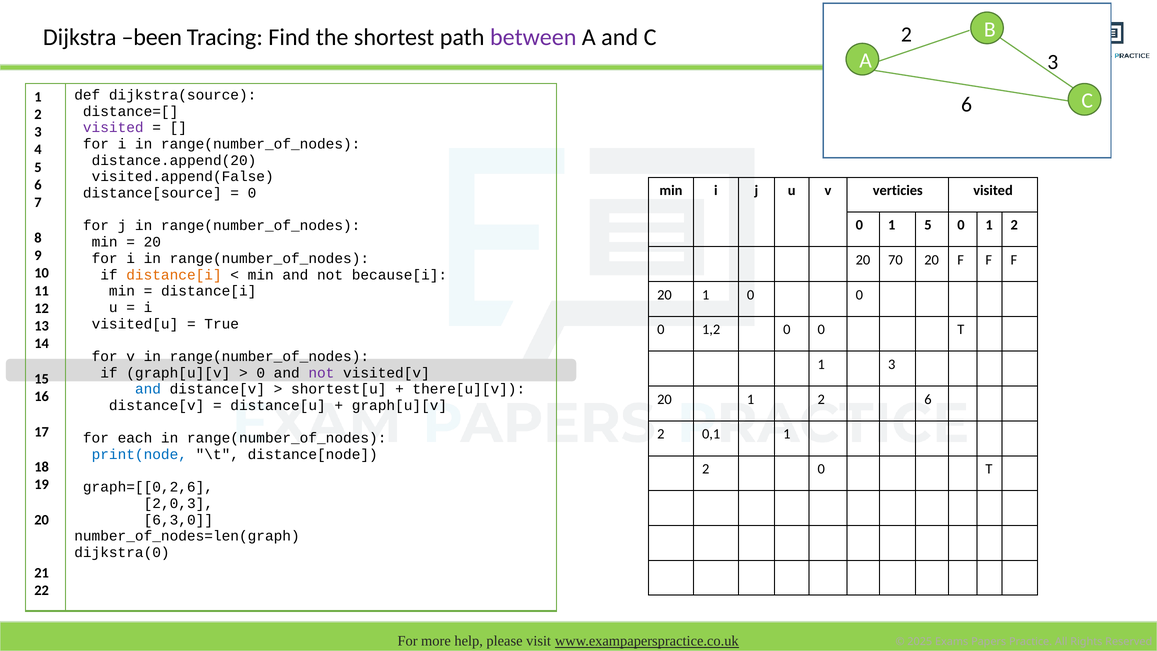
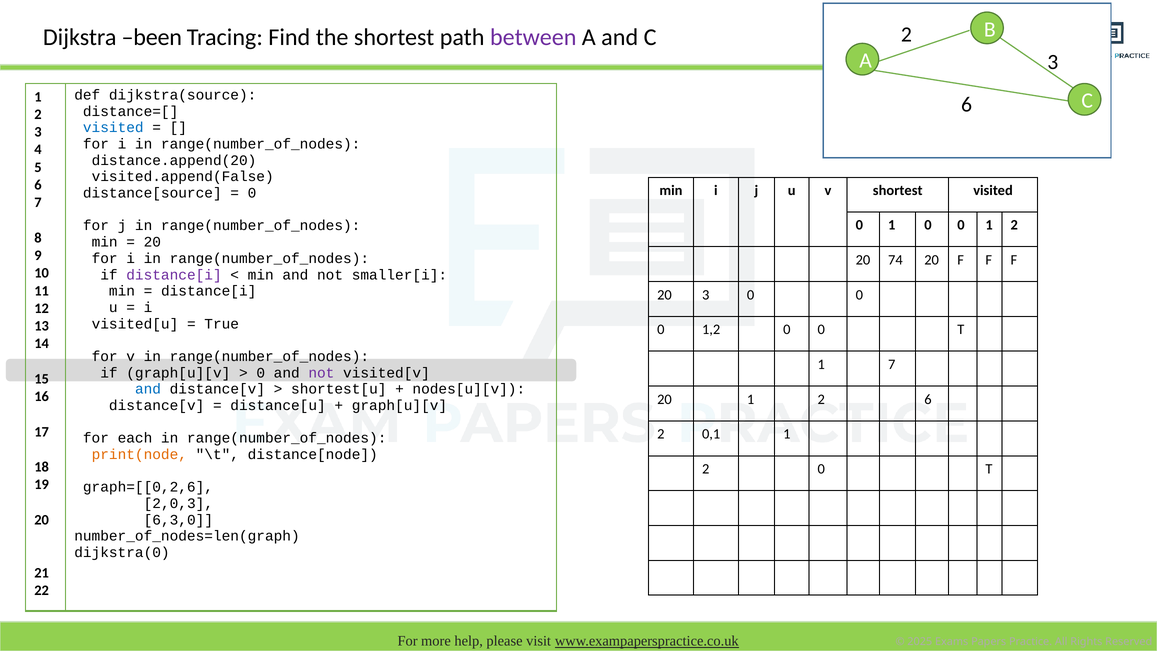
visited at (113, 128) colour: purple -> blue
v verticies: verticies -> shortest
1 5: 5 -> 0
70: 70 -> 74
distance[i at (174, 275) colour: orange -> purple
because[i: because[i -> smaller[i
1 at (706, 295): 1 -> 3
1 3: 3 -> 7
there[u][v: there[u][v -> nodes[u][v
print(node colour: blue -> orange
